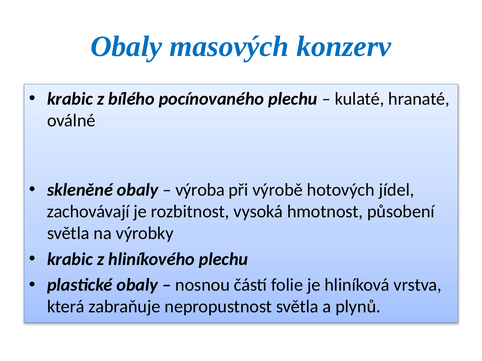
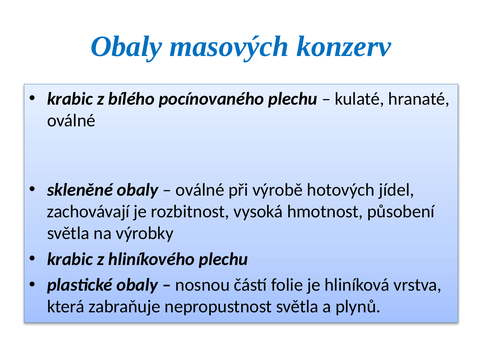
výroba at (200, 190): výroba -> oválné
